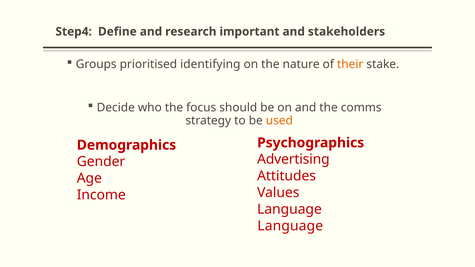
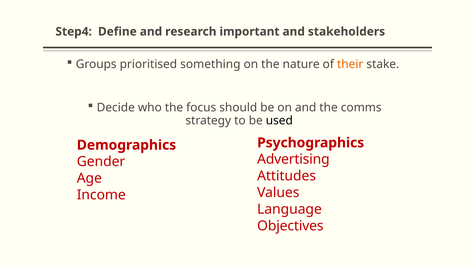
identifying: identifying -> something
used colour: orange -> black
Language at (290, 226): Language -> Objectives
